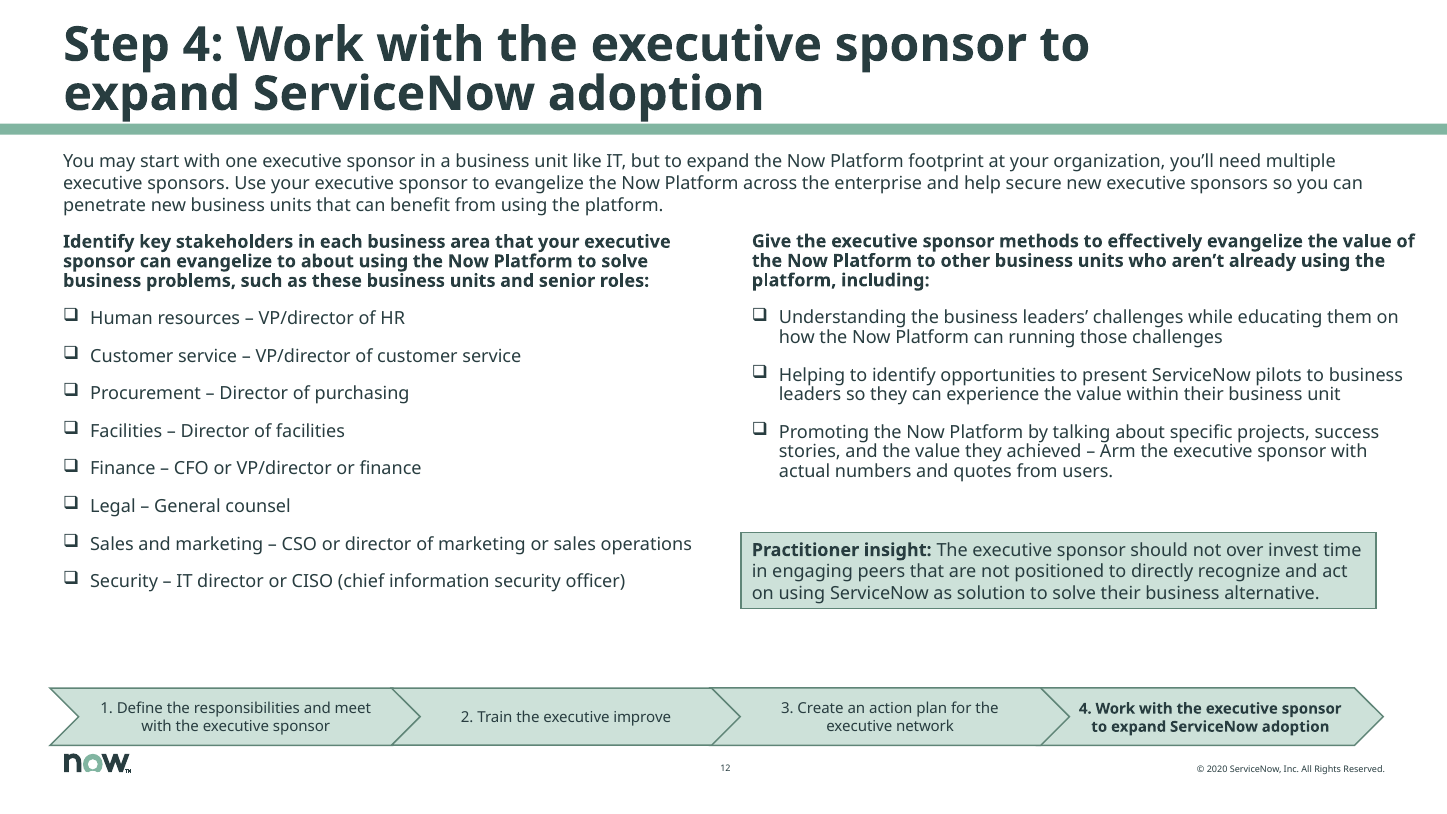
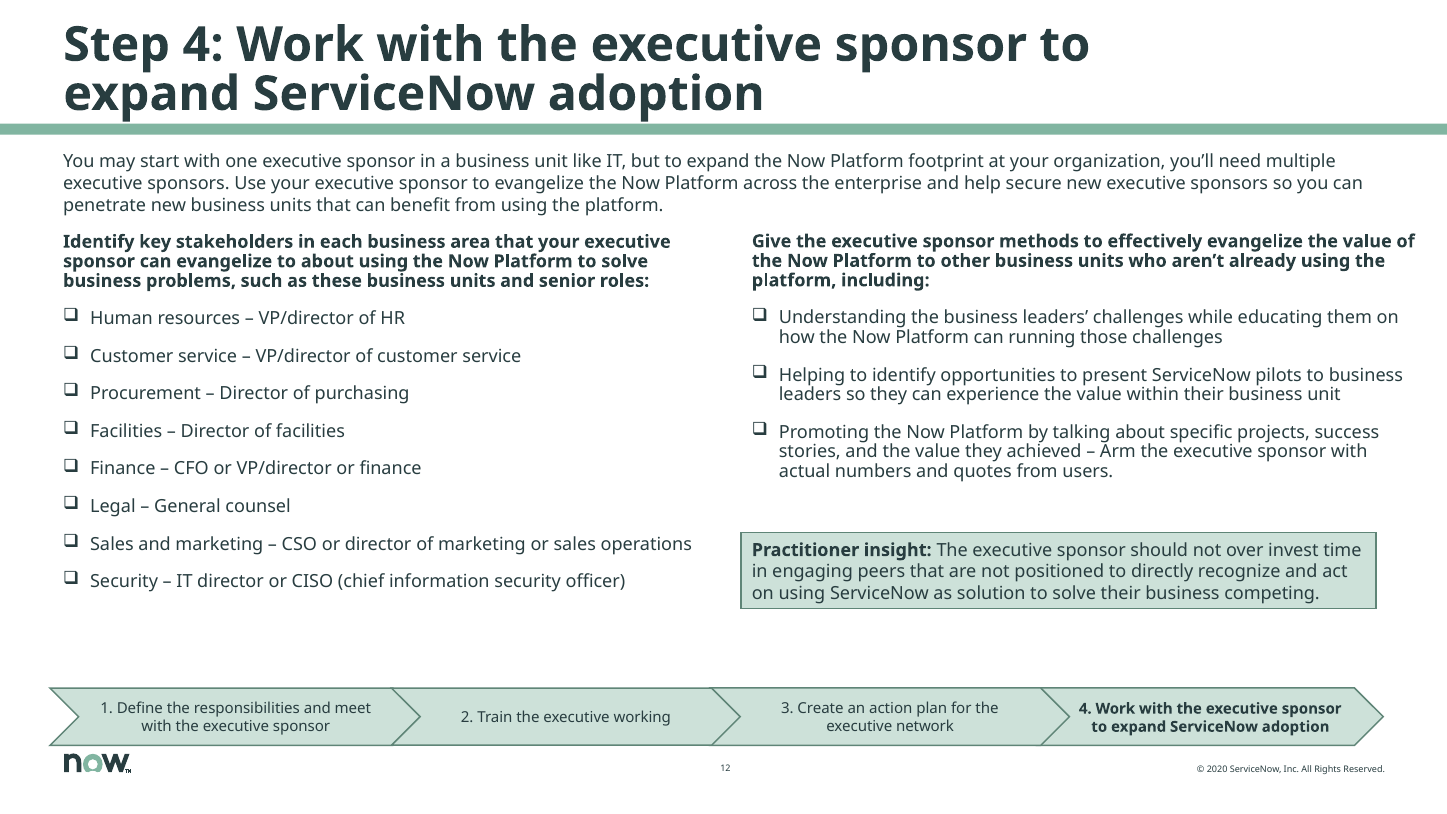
alternative: alternative -> competing
improve: improve -> working
